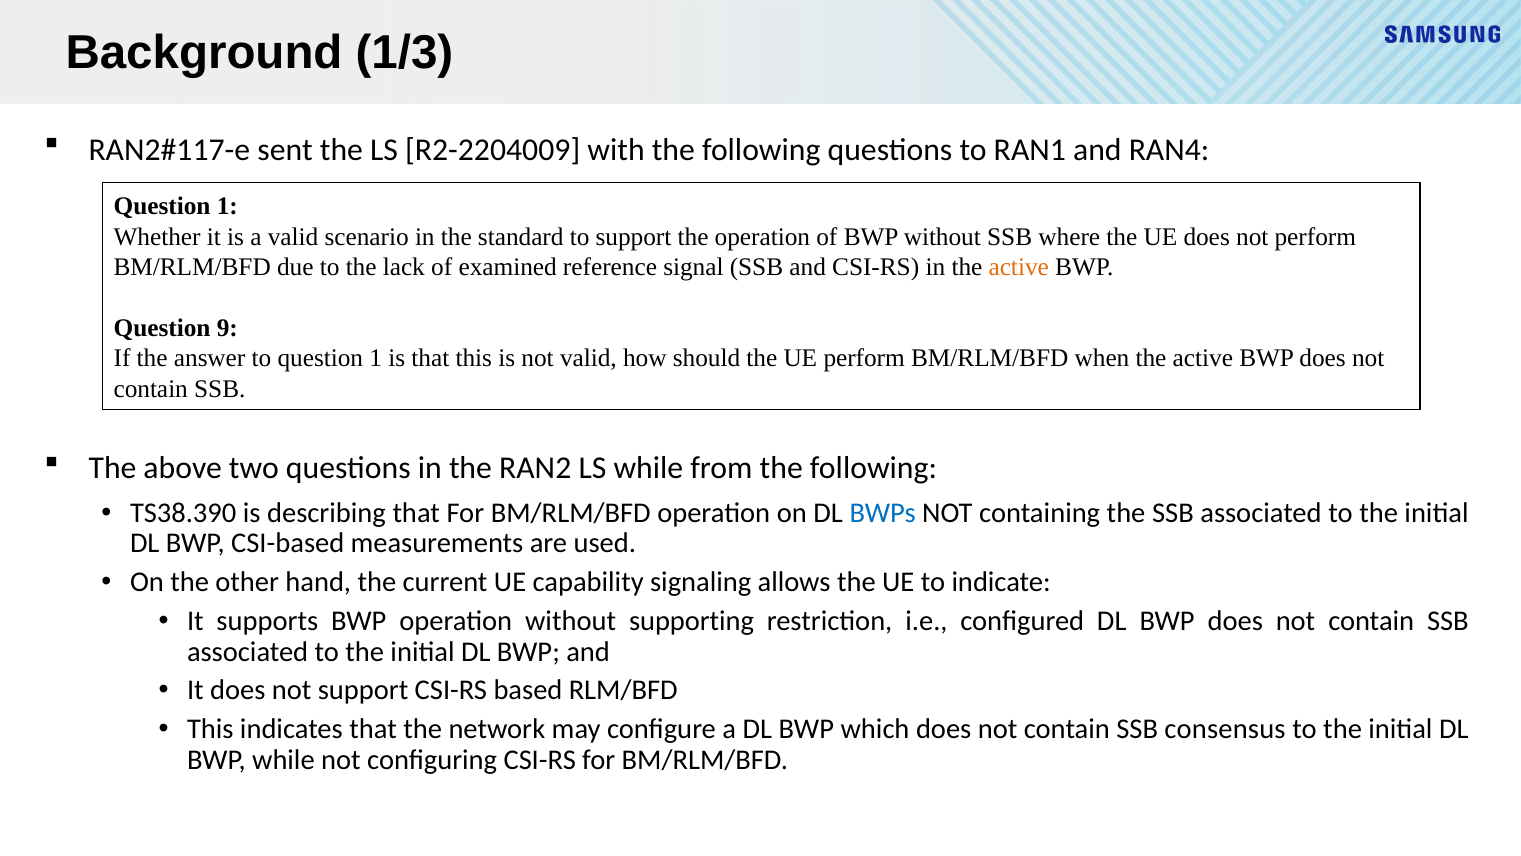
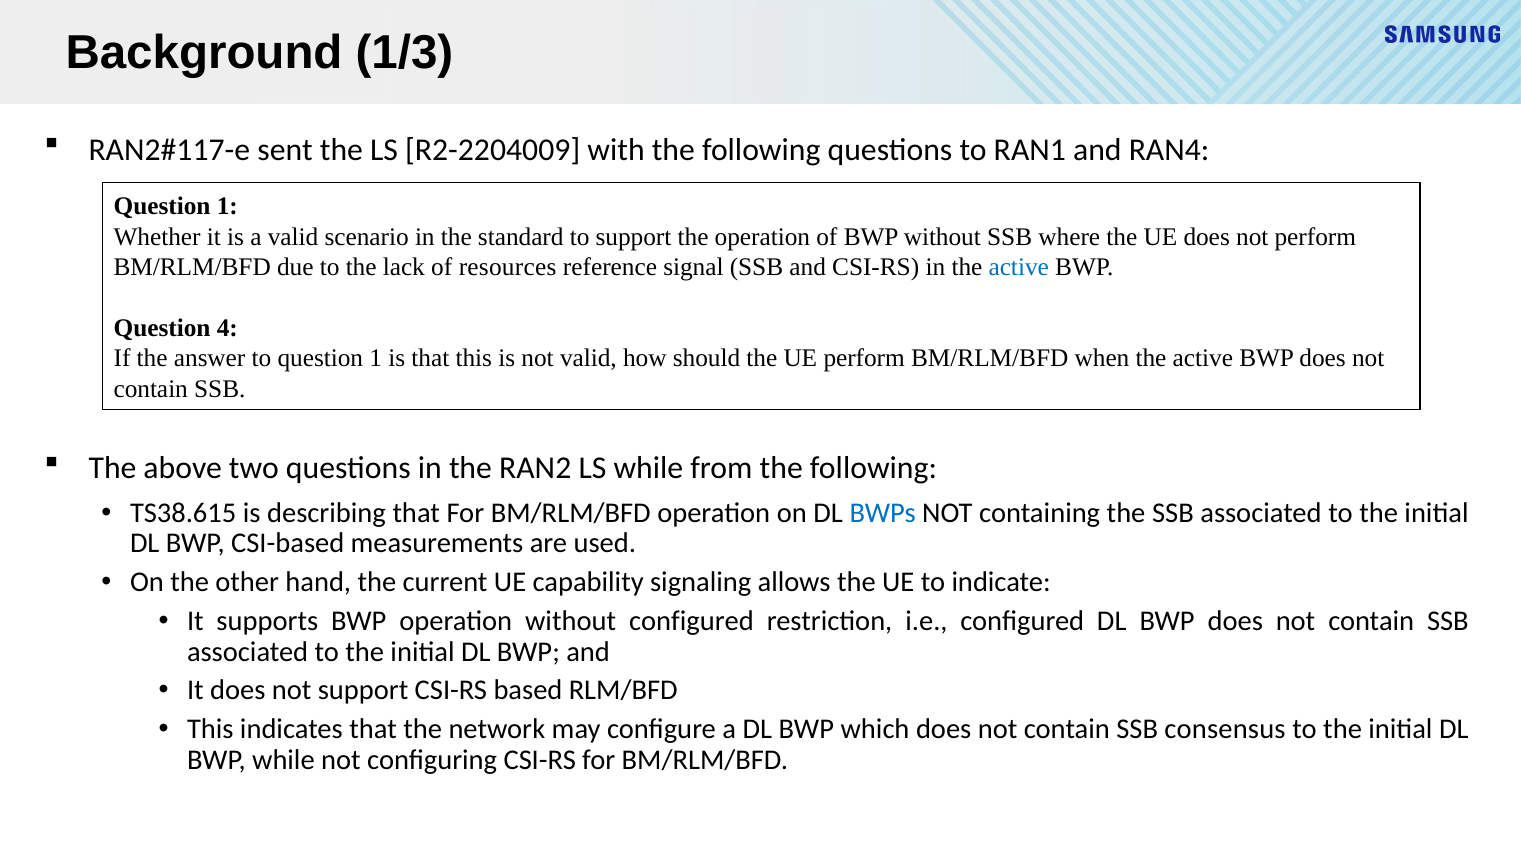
examined: examined -> resources
active at (1019, 267) colour: orange -> blue
9: 9 -> 4
TS38.390: TS38.390 -> TS38.615
without supporting: supporting -> configured
